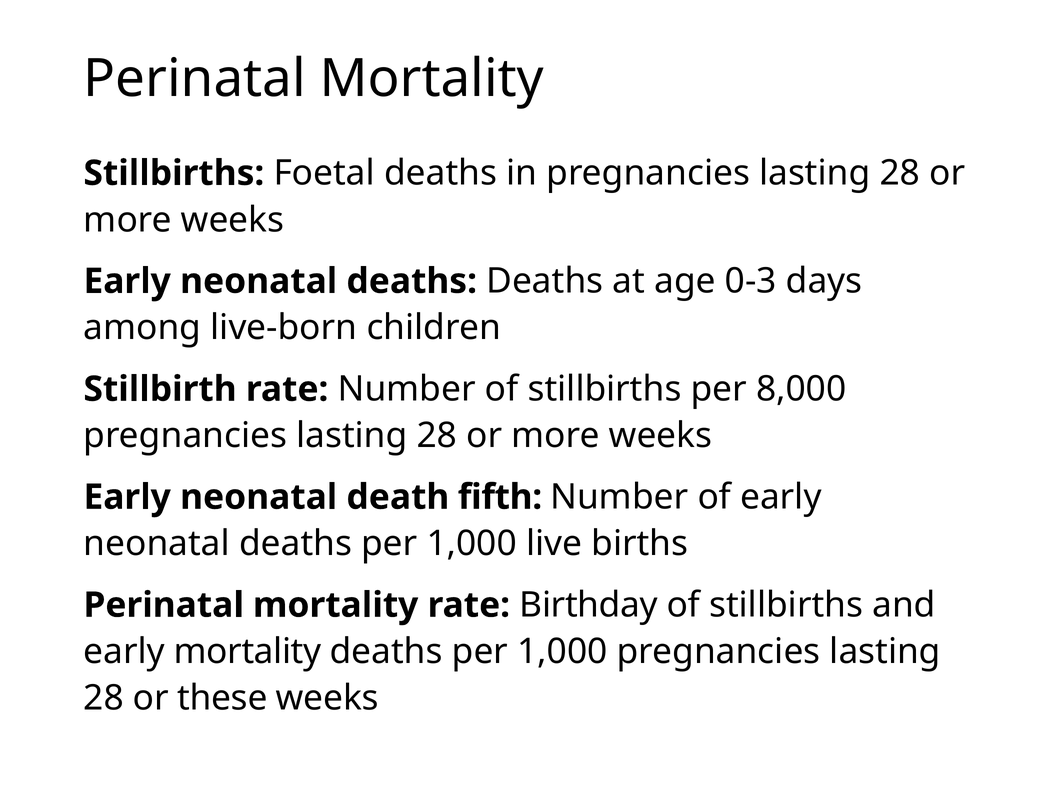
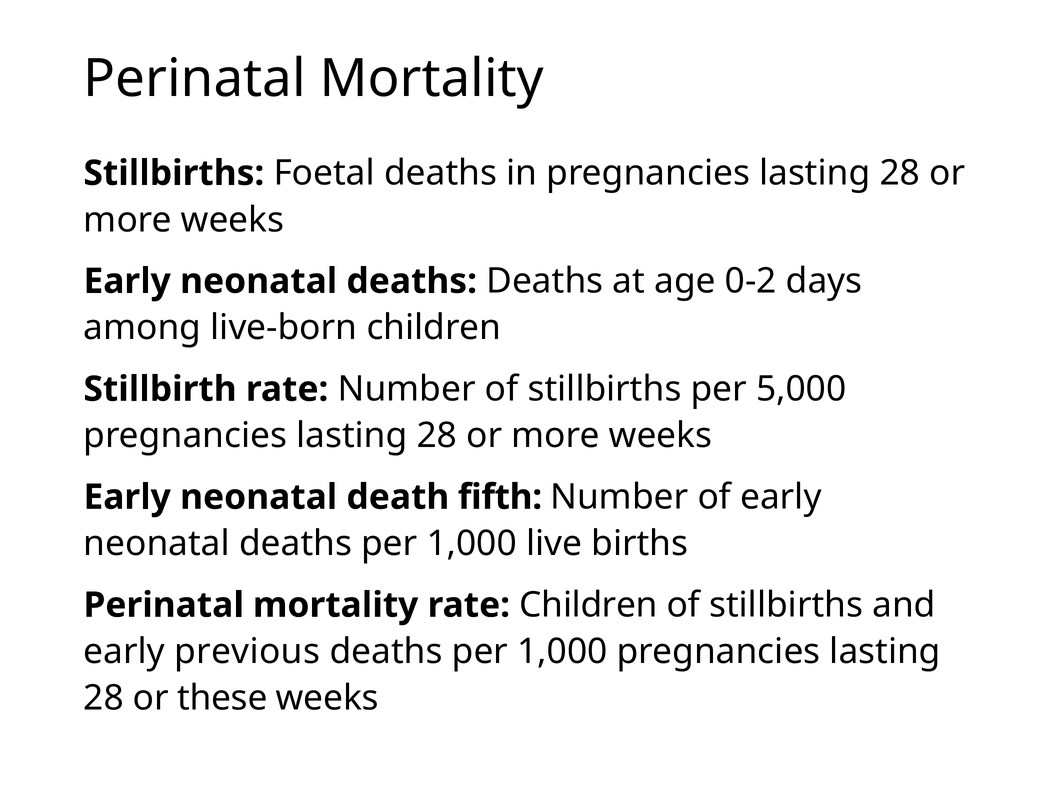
0-3: 0-3 -> 0-2
8,000: 8,000 -> 5,000
rate Birthday: Birthday -> Children
early mortality: mortality -> previous
